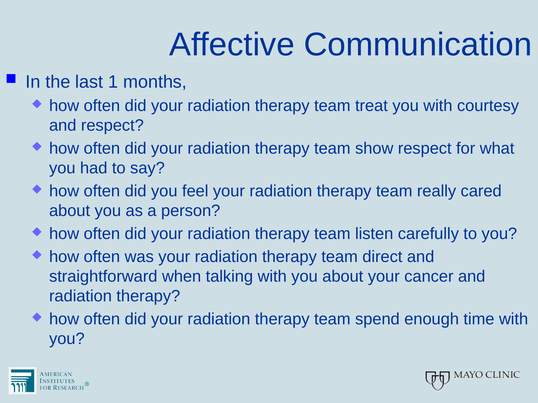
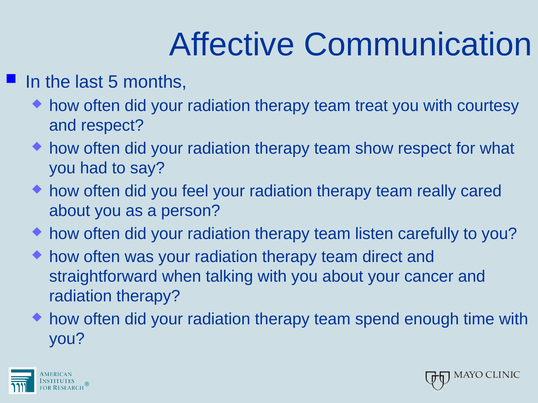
1: 1 -> 5
